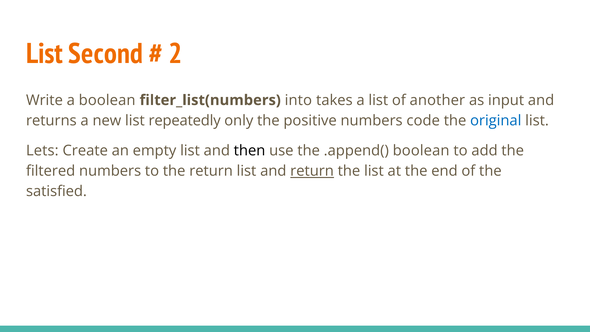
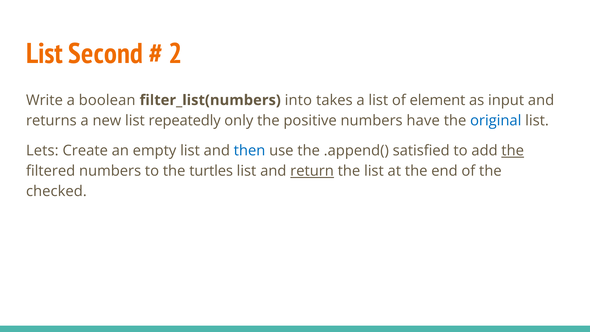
another: another -> element
code: code -> have
then colour: black -> blue
.append( boolean: boolean -> satisfied
the at (513, 151) underline: none -> present
the return: return -> turtles
satisfied: satisfied -> checked
